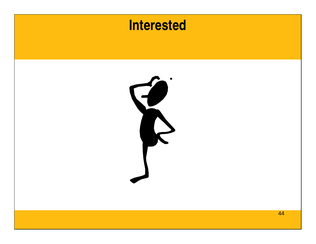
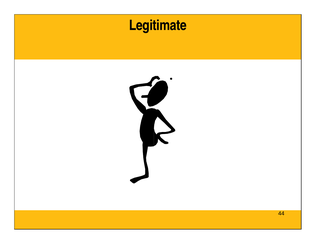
Interested: Interested -> Legitimate
